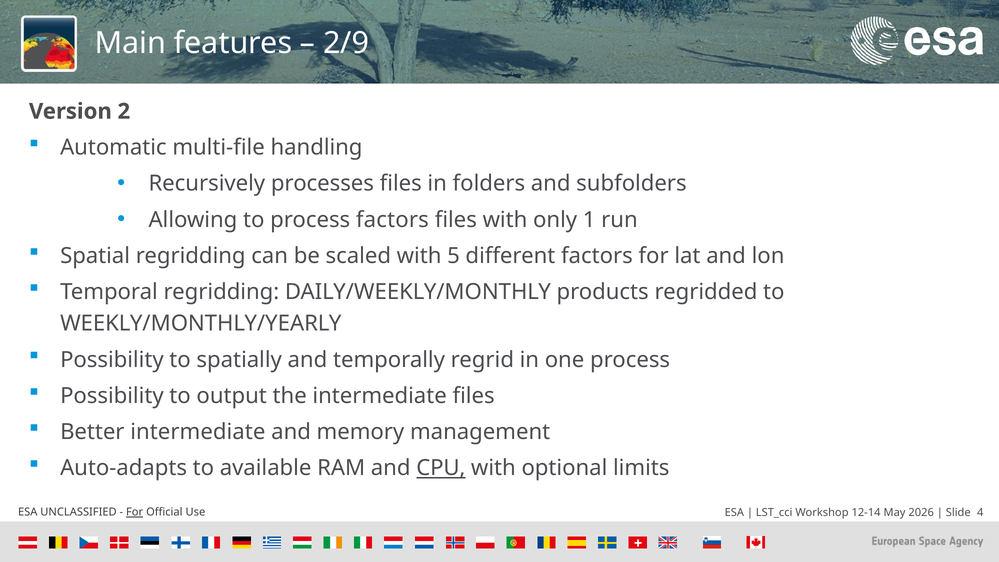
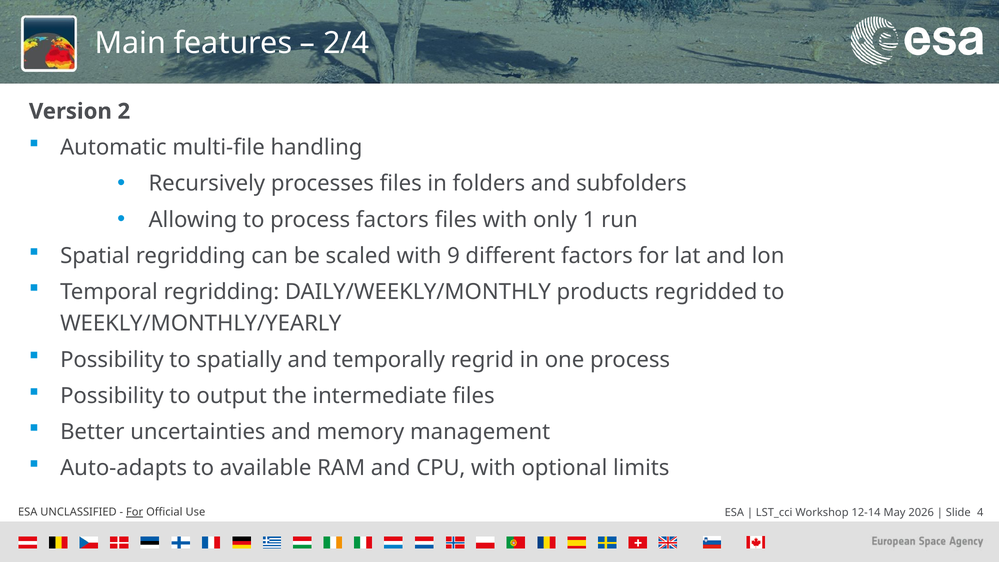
2/9: 2/9 -> 2/4
5: 5 -> 9
Better intermediate: intermediate -> uncertainties
CPU underline: present -> none
